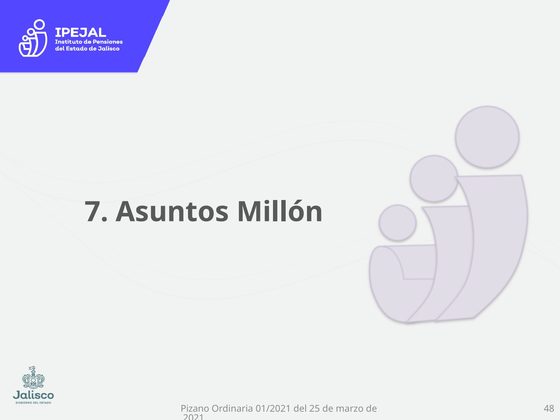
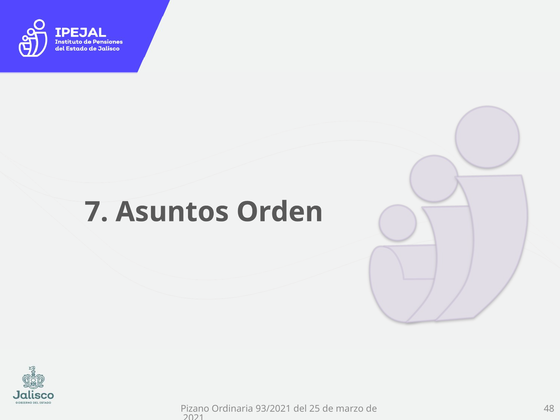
Millón: Millón -> Orden
01/2021: 01/2021 -> 93/2021
